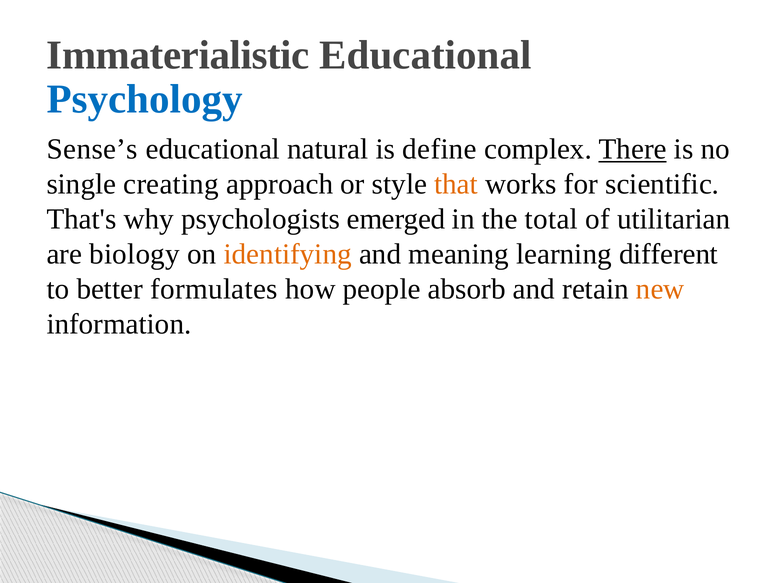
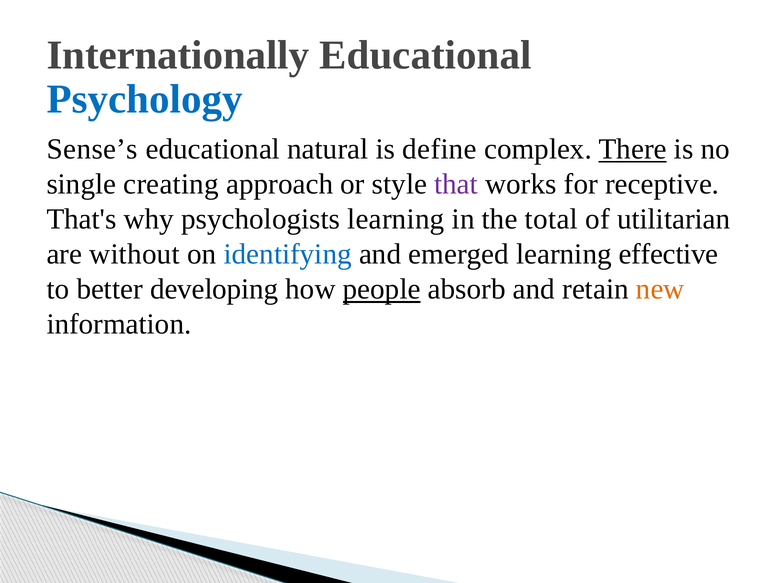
Immaterialistic: Immaterialistic -> Internationally
that colour: orange -> purple
scientific: scientific -> receptive
psychologists emerged: emerged -> learning
biology: biology -> without
identifying colour: orange -> blue
meaning: meaning -> emerged
different: different -> effective
formulates: formulates -> developing
people underline: none -> present
